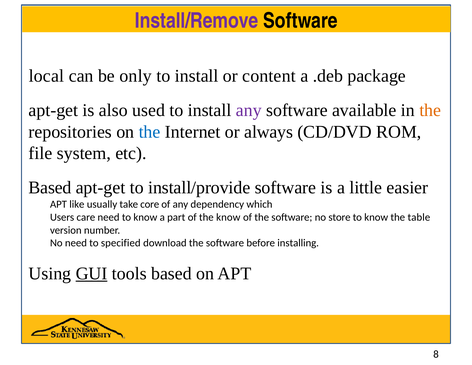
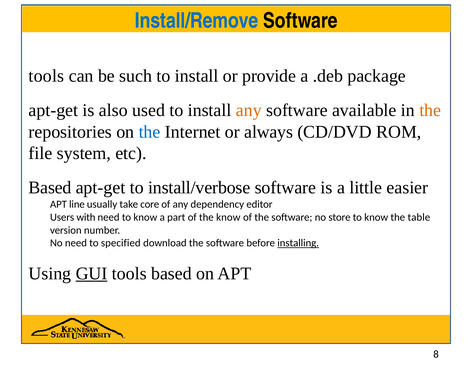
Install/Remove colour: purple -> blue
local at (46, 76): local -> tools
only: only -> such
content: content -> provide
any at (249, 110) colour: purple -> orange
install/provide: install/provide -> install/verbose
like: like -> line
which: which -> editor
care: care -> with
installing underline: none -> present
